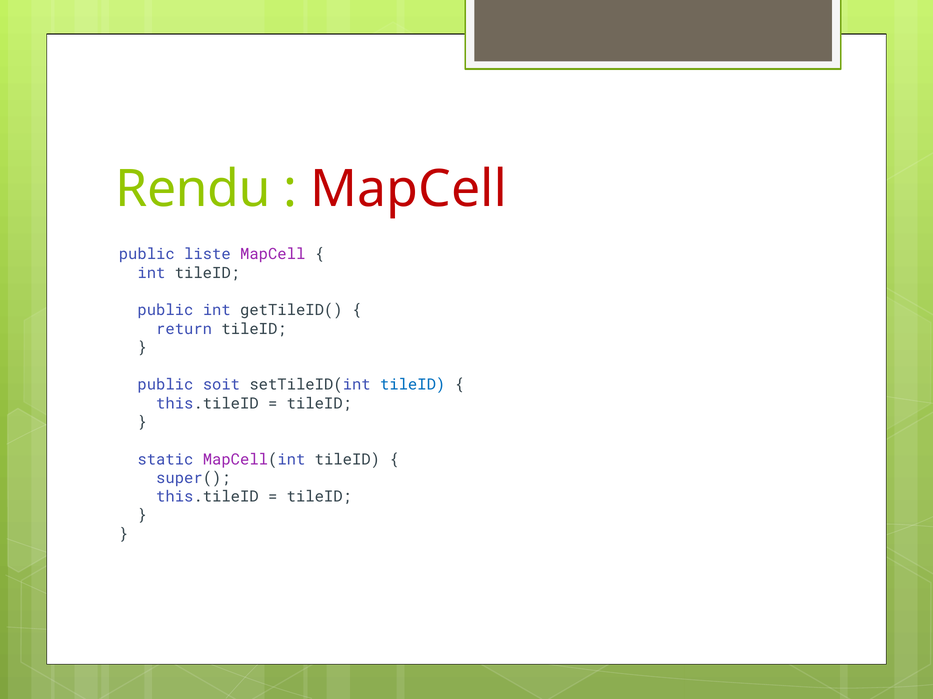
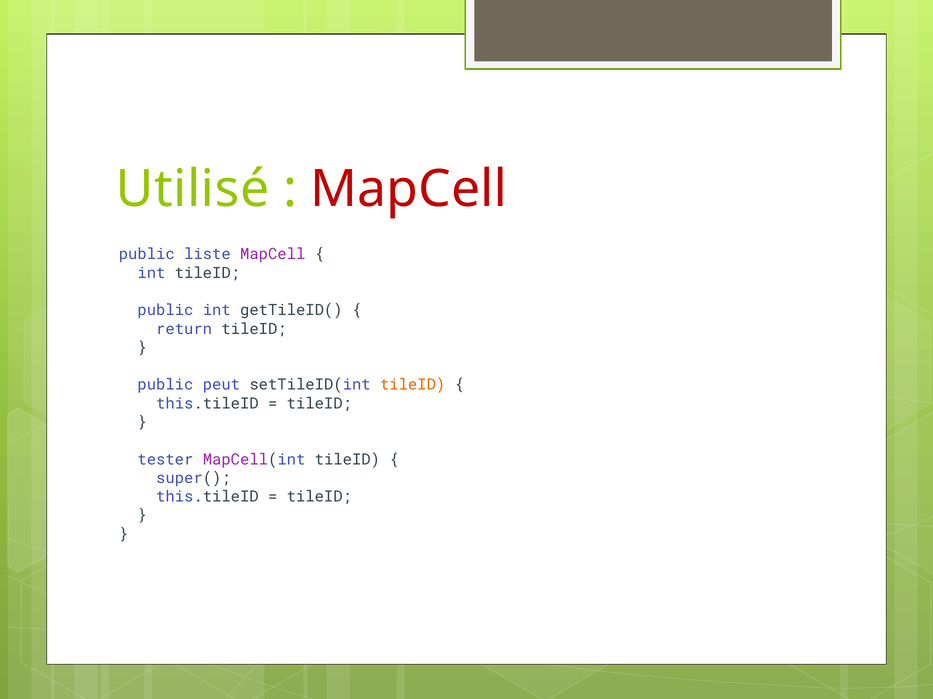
Rendu: Rendu -> Utilisé
soit: soit -> peut
tileID at (413, 385) colour: blue -> orange
static: static -> tester
